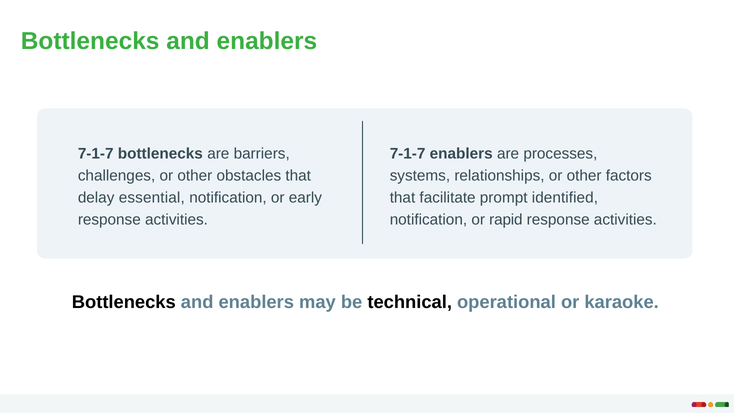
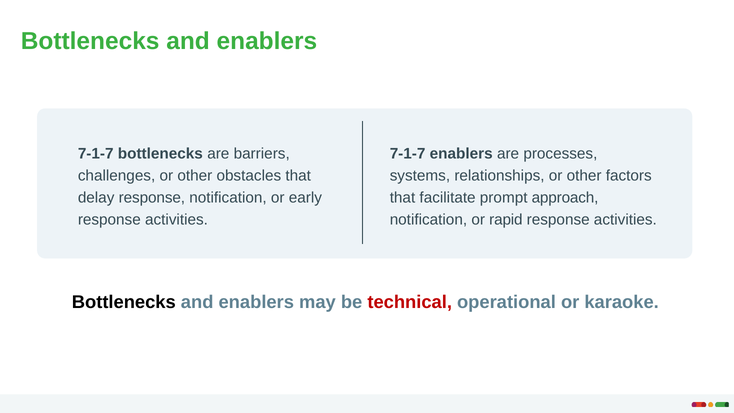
delay essential: essential -> response
identified: identified -> approach
technical colour: black -> red
